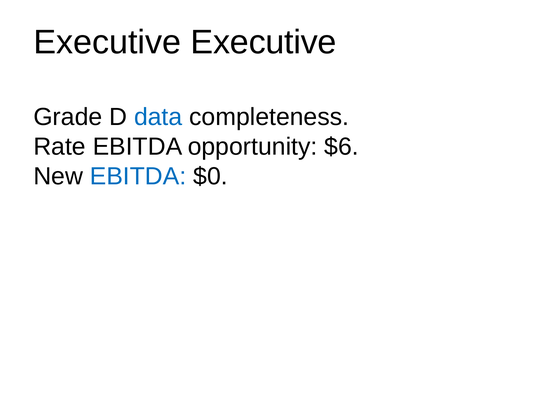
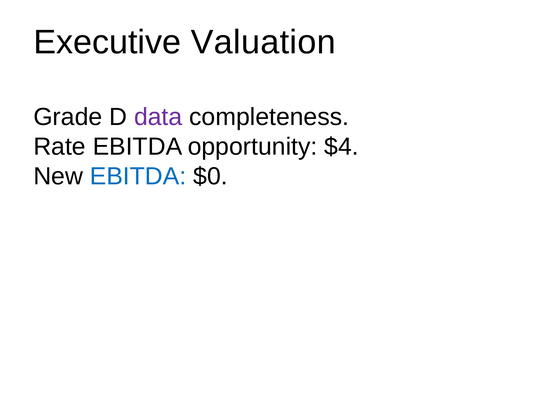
Executive Executive: Executive -> Valuation
data colour: blue -> purple
$6: $6 -> $4
